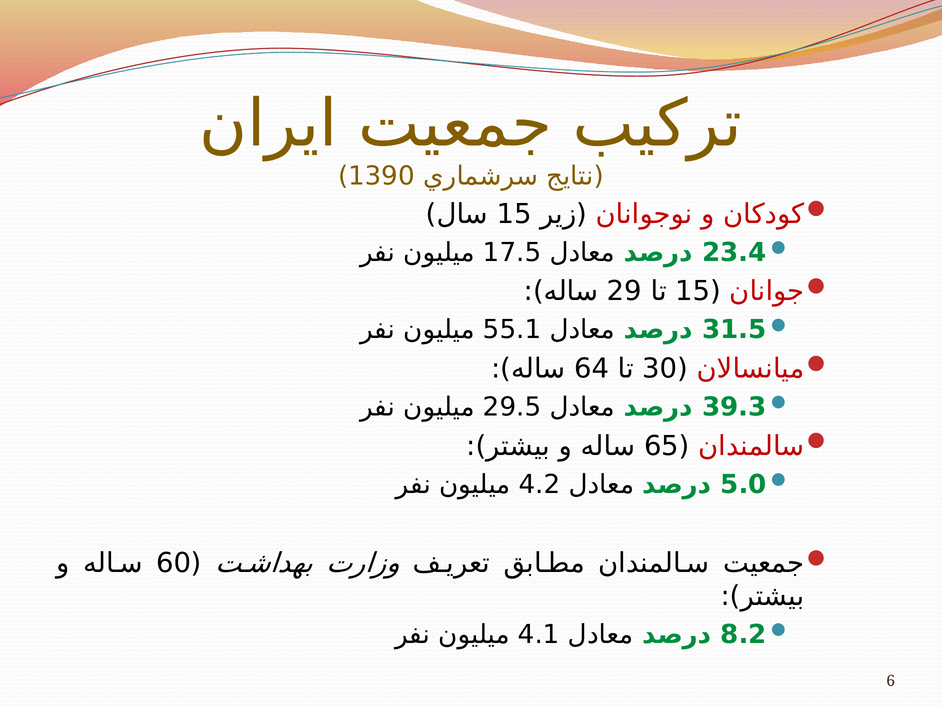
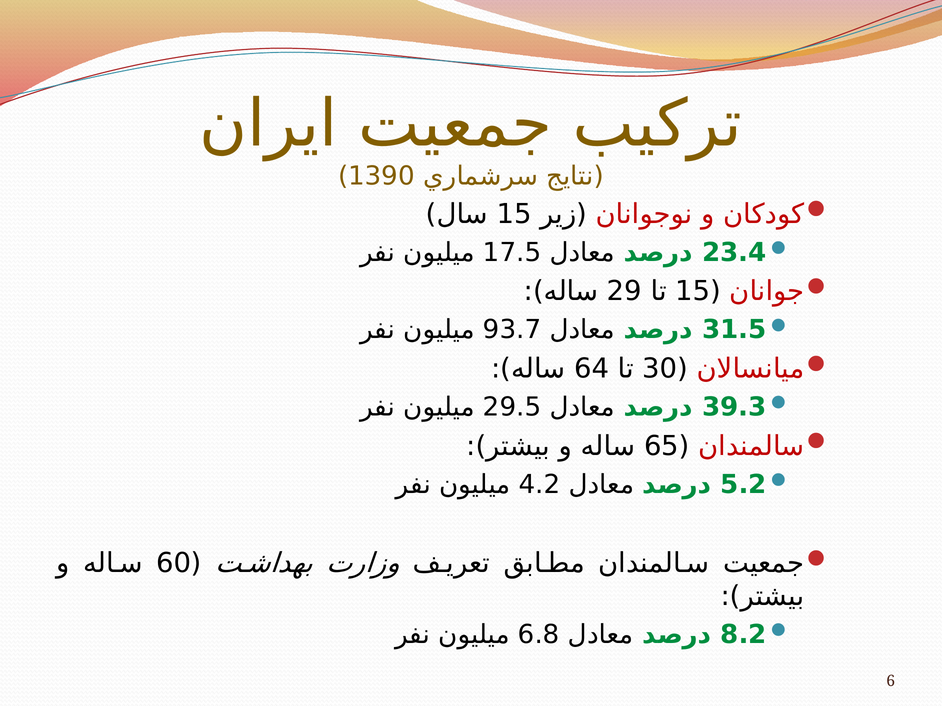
55.1: 55.1 -> 93.7
5.0: 5.0 -> 5.2
4.1: 4.1 -> 6.8
